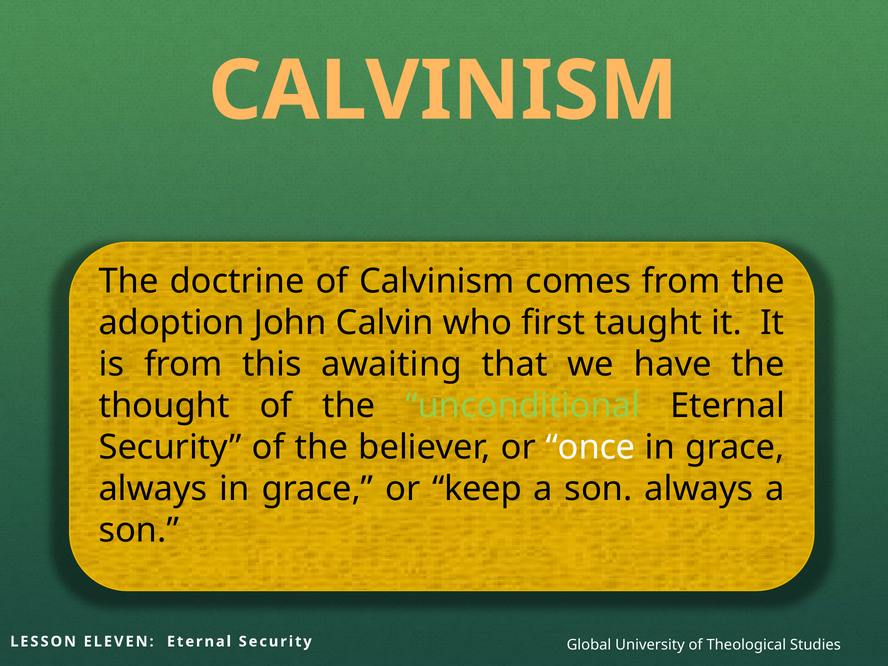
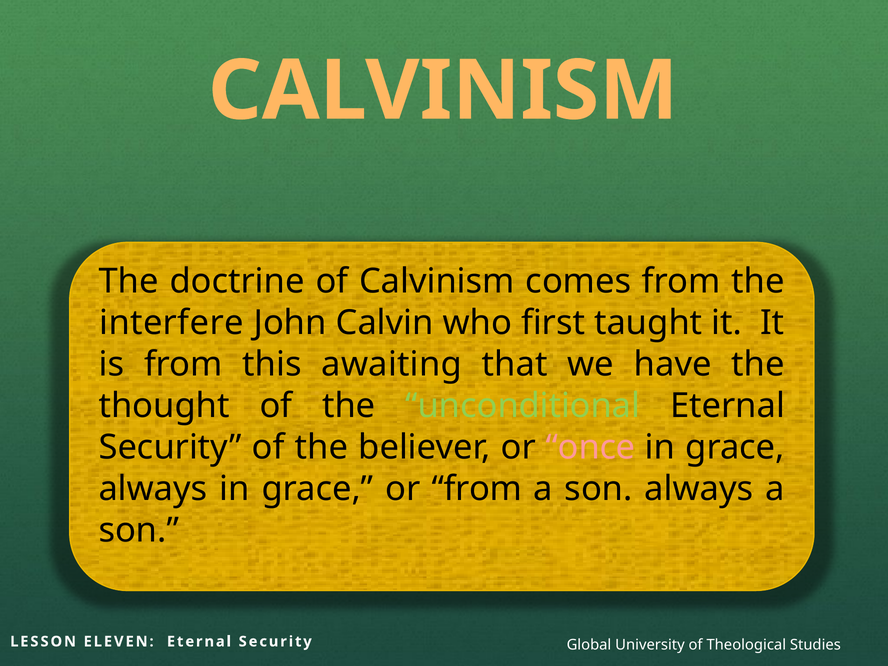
adoption: adoption -> interfere
once colour: white -> pink
or keep: keep -> from
